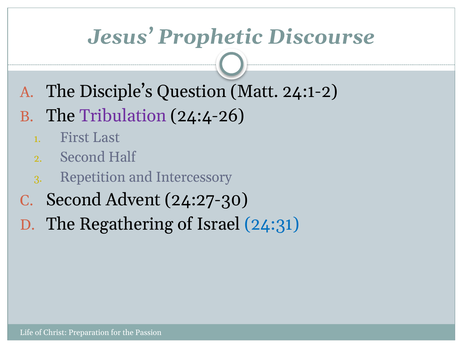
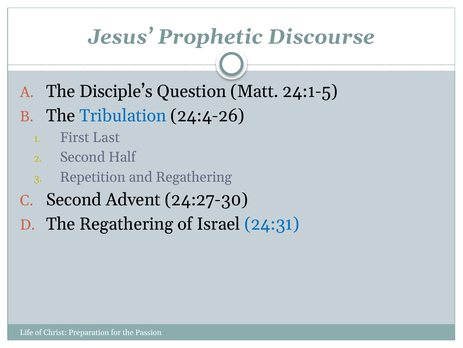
24:1-2: 24:1-2 -> 24:1-5
Tribulation colour: purple -> blue
and Intercessory: Intercessory -> Regathering
